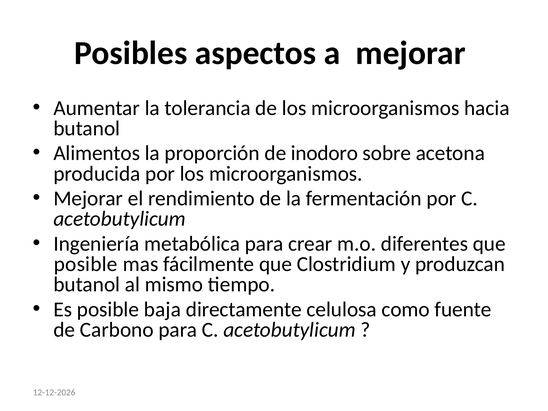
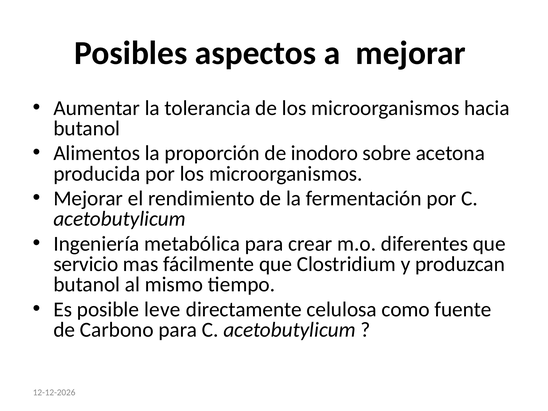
posible at (86, 264): posible -> servicio
baja: baja -> leve
